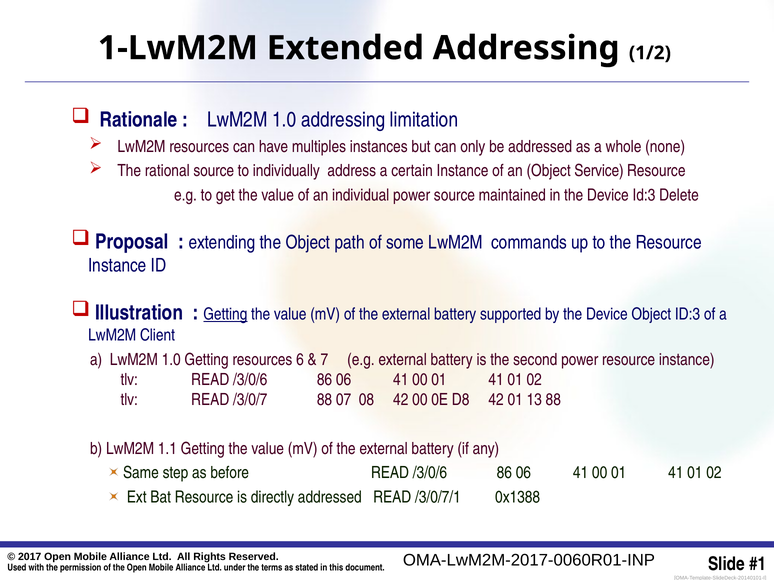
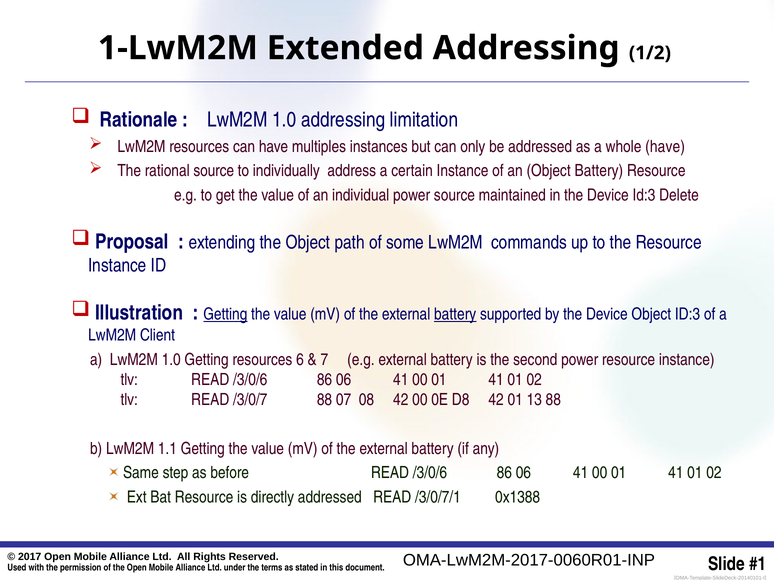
whole none: none -> have
Object Service: Service -> Battery
battery at (455, 315) underline: none -> present
